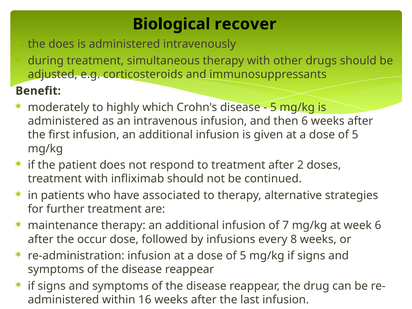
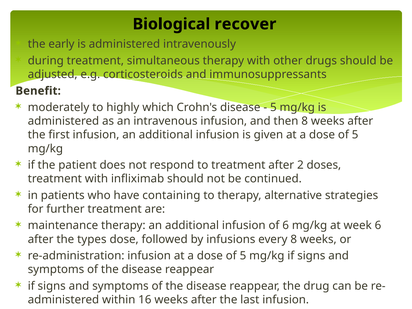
the does: does -> early
then 6: 6 -> 8
associated: associated -> containing
of 7: 7 -> 6
occur: occur -> types
